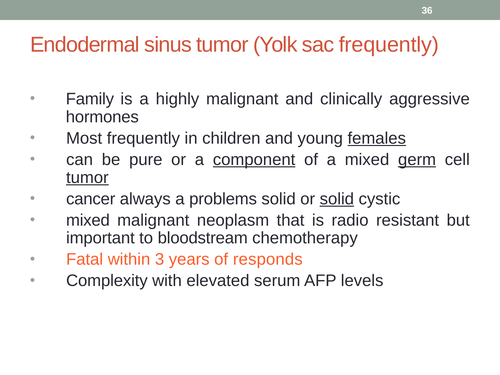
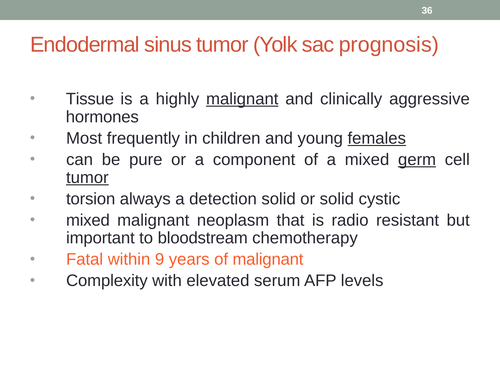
sac frequently: frequently -> prognosis
Family: Family -> Tissue
malignant at (242, 99) underline: none -> present
component underline: present -> none
cancer: cancer -> torsion
problems: problems -> detection
solid at (337, 199) underline: present -> none
3: 3 -> 9
of responds: responds -> malignant
